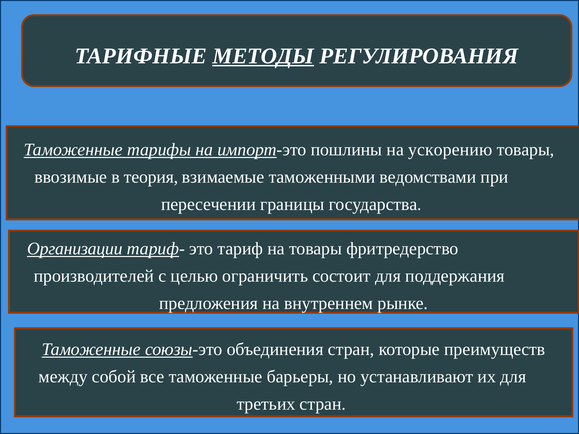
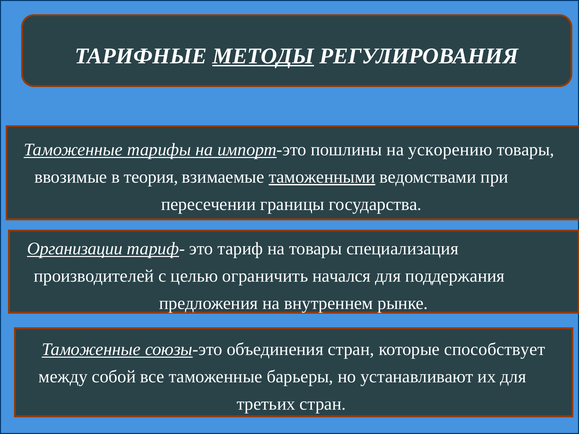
таможенными underline: none -> present
фритредерство: фритредерство -> специализация
состоит: состоит -> начался
преимуществ: преимуществ -> способствует
